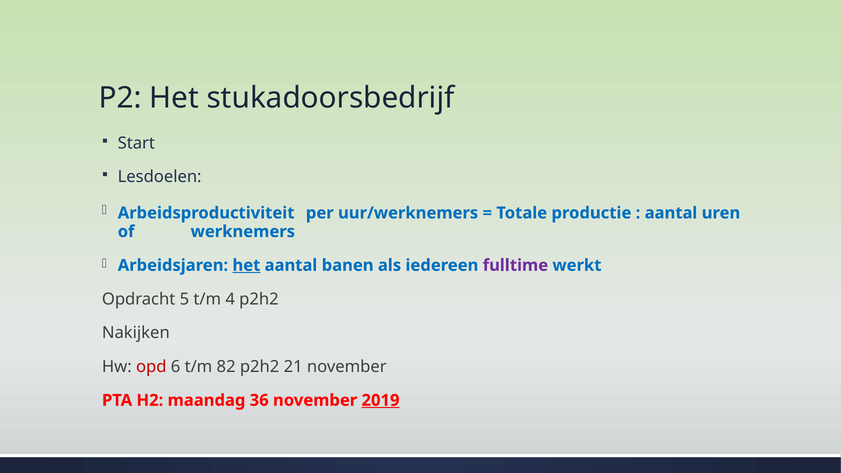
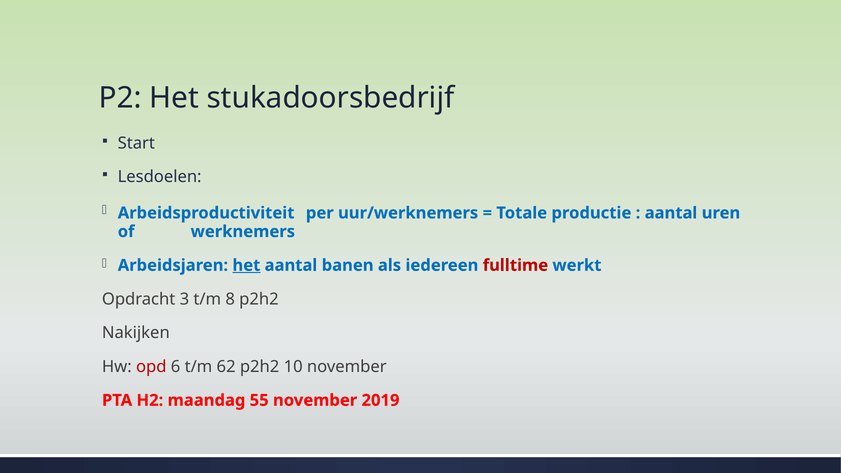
fulltime colour: purple -> red
5: 5 -> 3
4: 4 -> 8
82: 82 -> 62
21: 21 -> 10
36: 36 -> 55
2019 underline: present -> none
